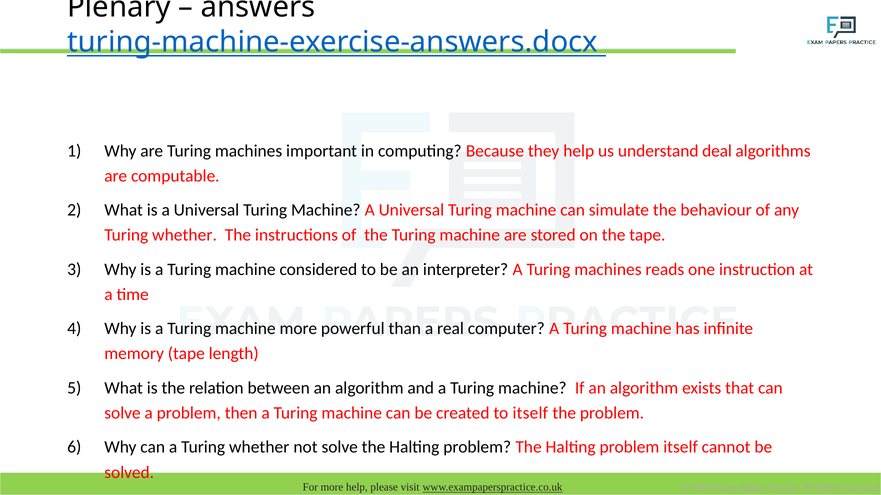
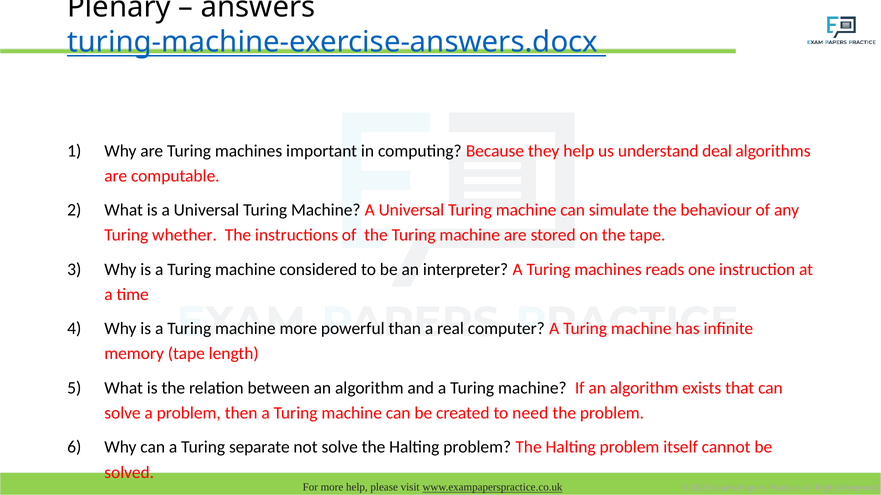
to itself: itself -> need
a Turing whether: whether -> separate
